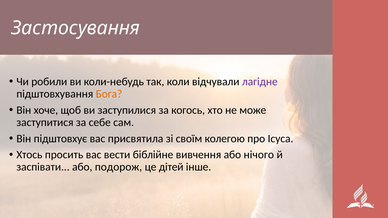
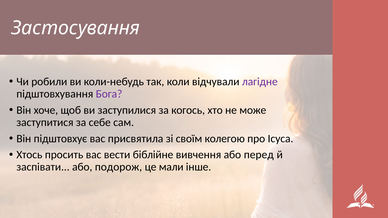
Бога colour: orange -> purple
нічого: нічого -> перед
дітей: дітей -> мали
